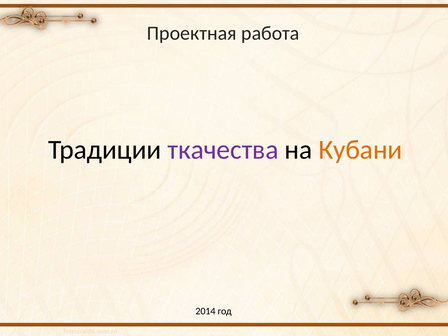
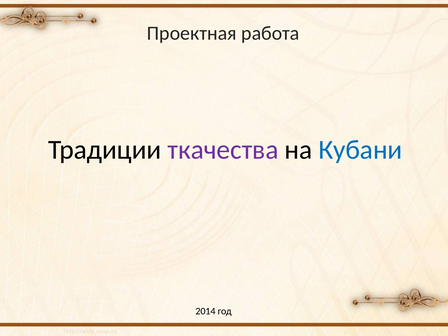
Кубани colour: orange -> blue
